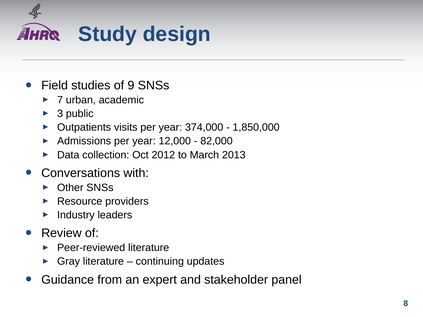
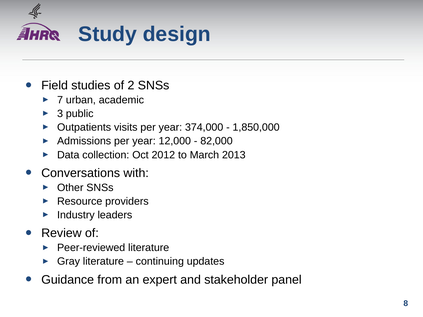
9: 9 -> 2
